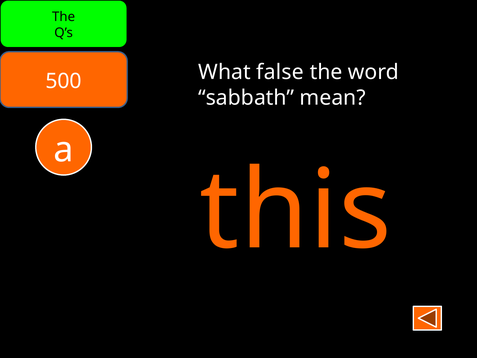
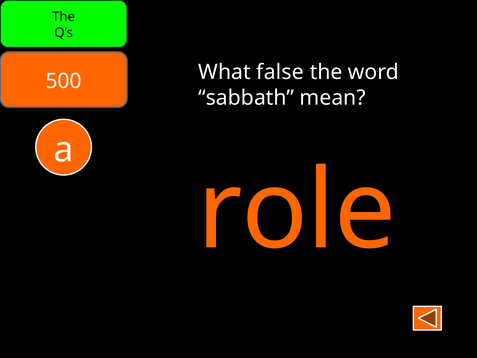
this: this -> role
